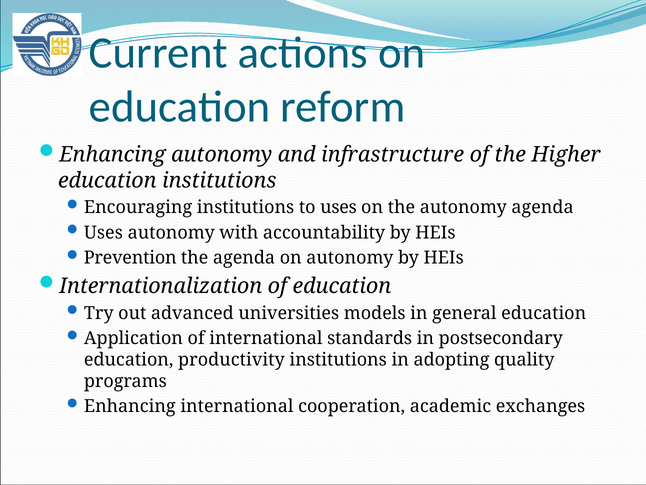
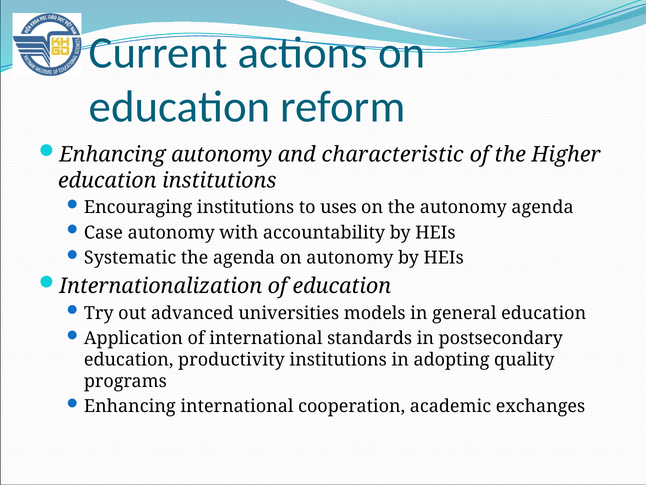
infrastructure: infrastructure -> characteristic
Uses at (103, 232): Uses -> Case
Prevention: Prevention -> Systematic
